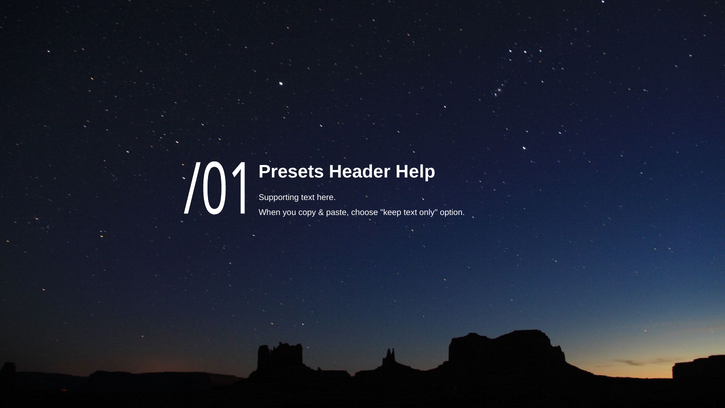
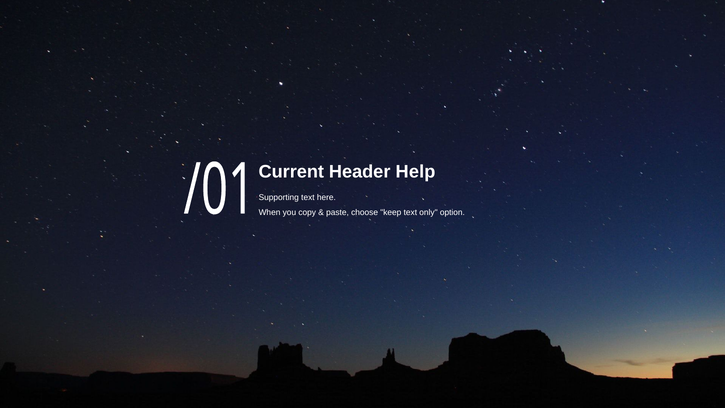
Presets: Presets -> Current
